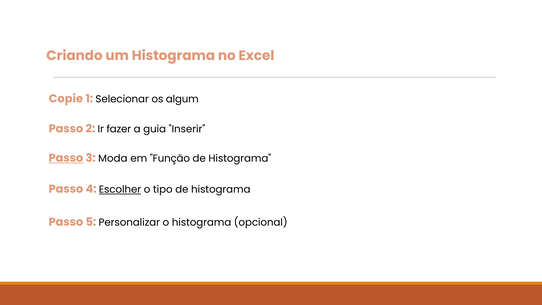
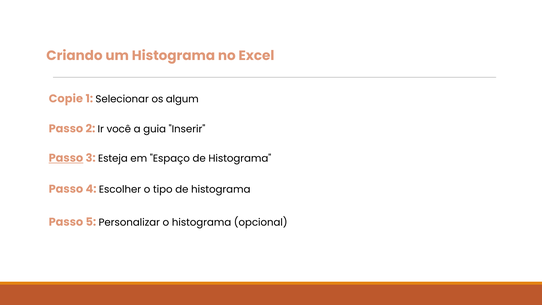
fazer: fazer -> você
Moda: Moda -> Esteja
Função: Função -> Espaço
Escolher underline: present -> none
